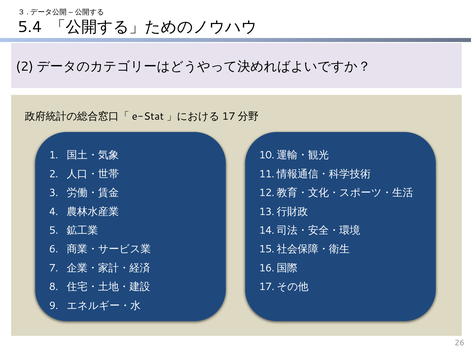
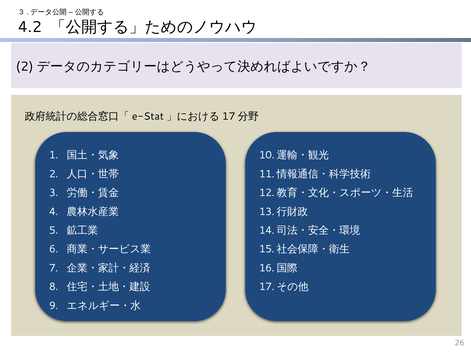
5.4: 5.4 -> 4.2
